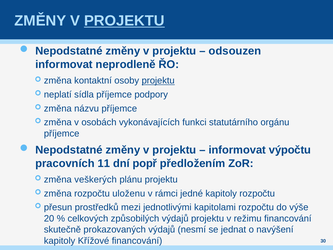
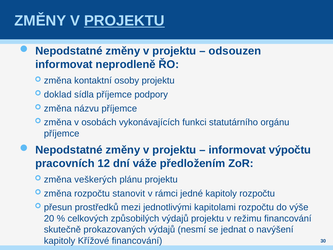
projektu at (158, 81) underline: present -> none
neplatí: neplatí -> doklad
11: 11 -> 12
popř: popř -> váže
uloženu: uloženu -> stanovit
